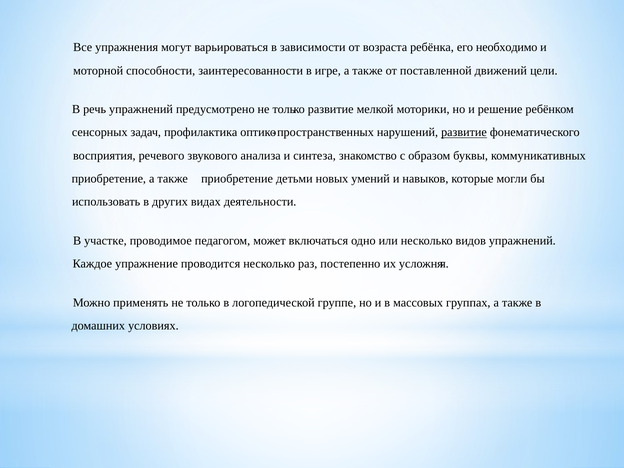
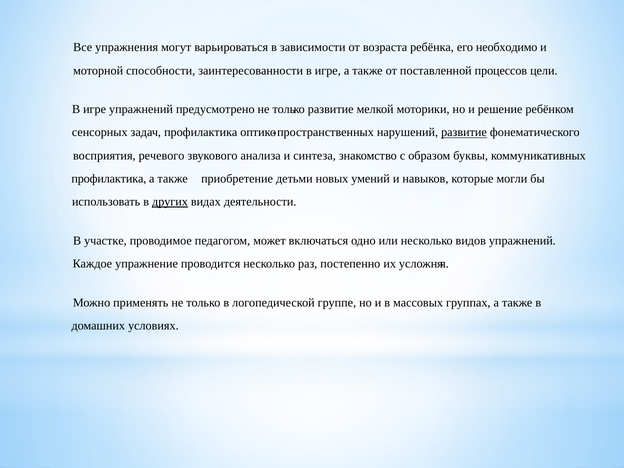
движений: движений -> процессов
речь at (95, 109): речь -> игре
приобретение at (109, 179): приобретение -> профилактика
других underline: none -> present
